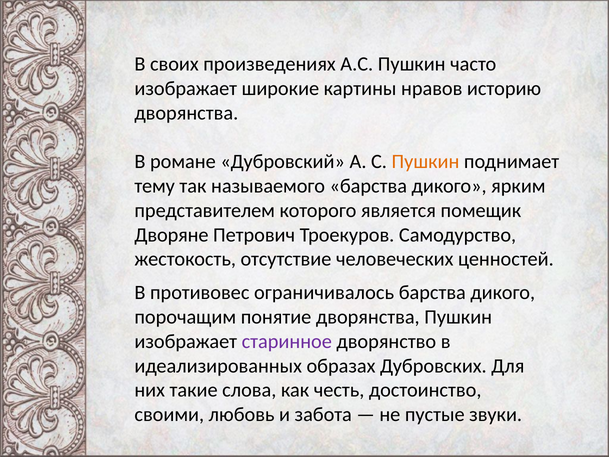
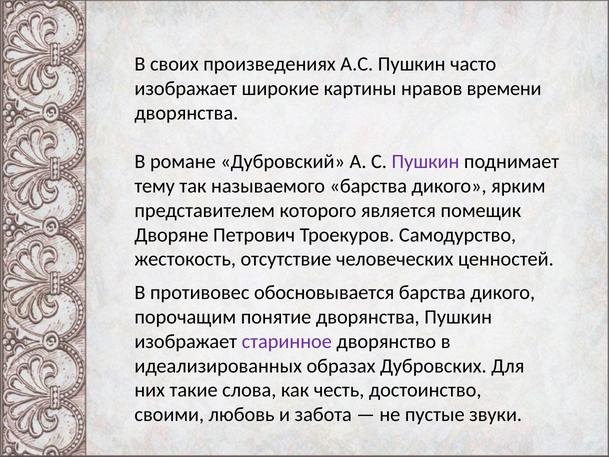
историю: историю -> времени
Пушкин at (425, 162) colour: orange -> purple
ограничивалось: ограничивалось -> обосновывается
